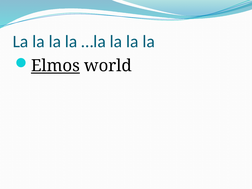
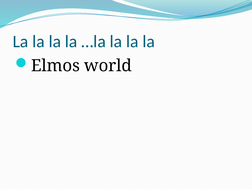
Elmos underline: present -> none
